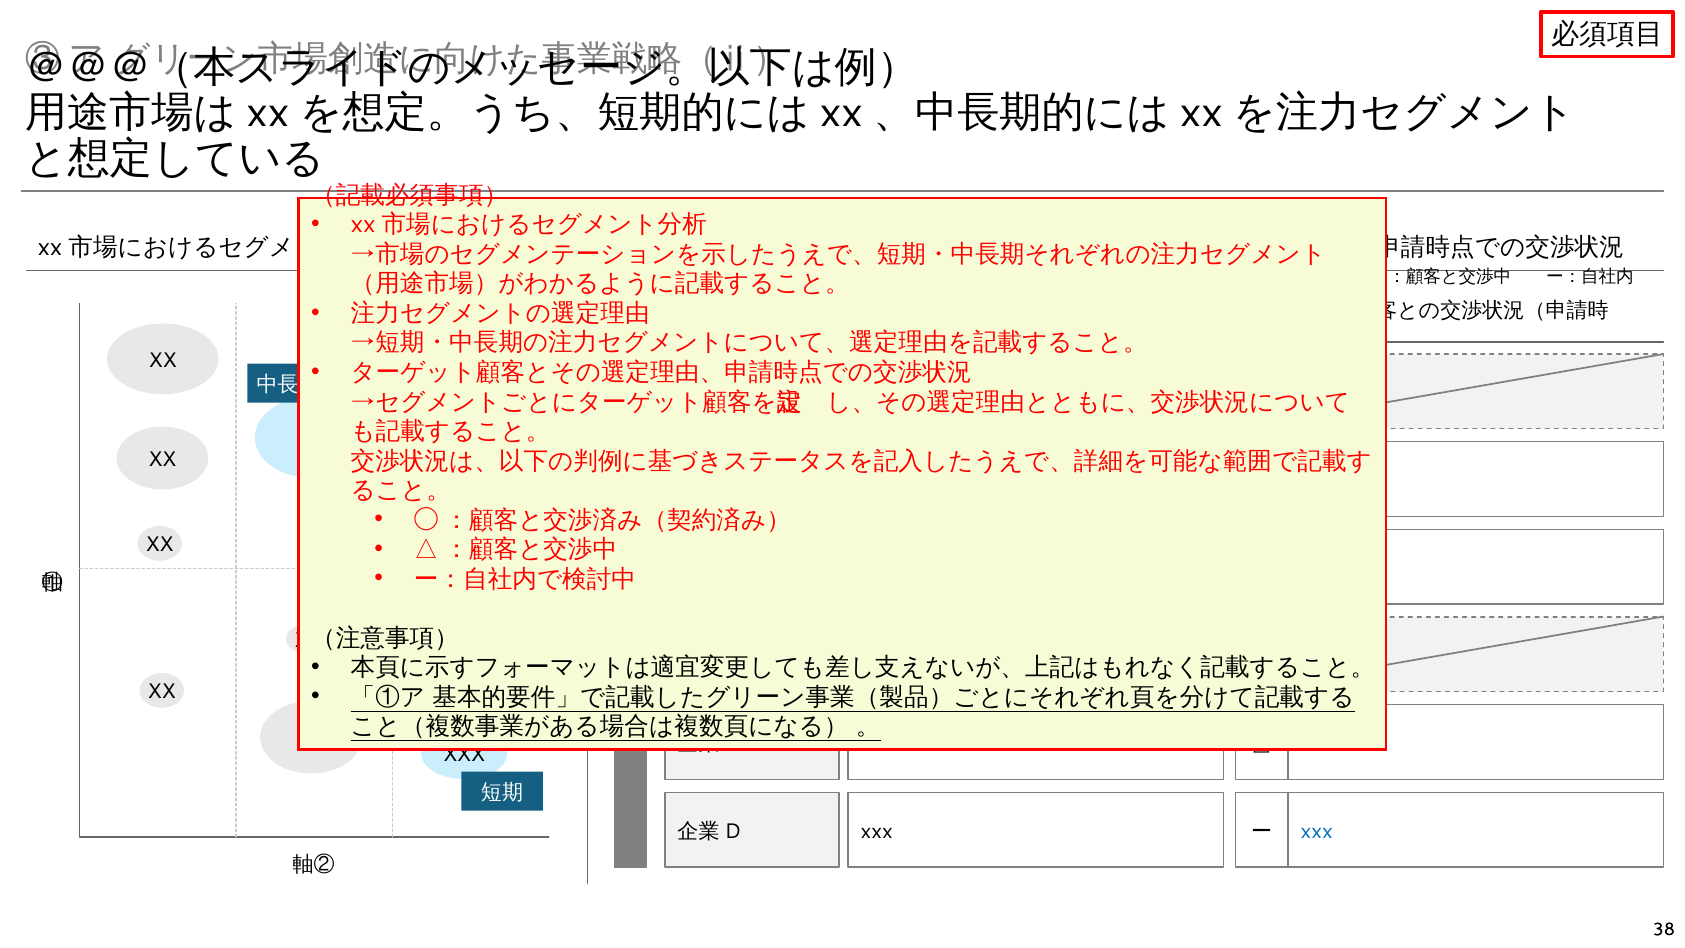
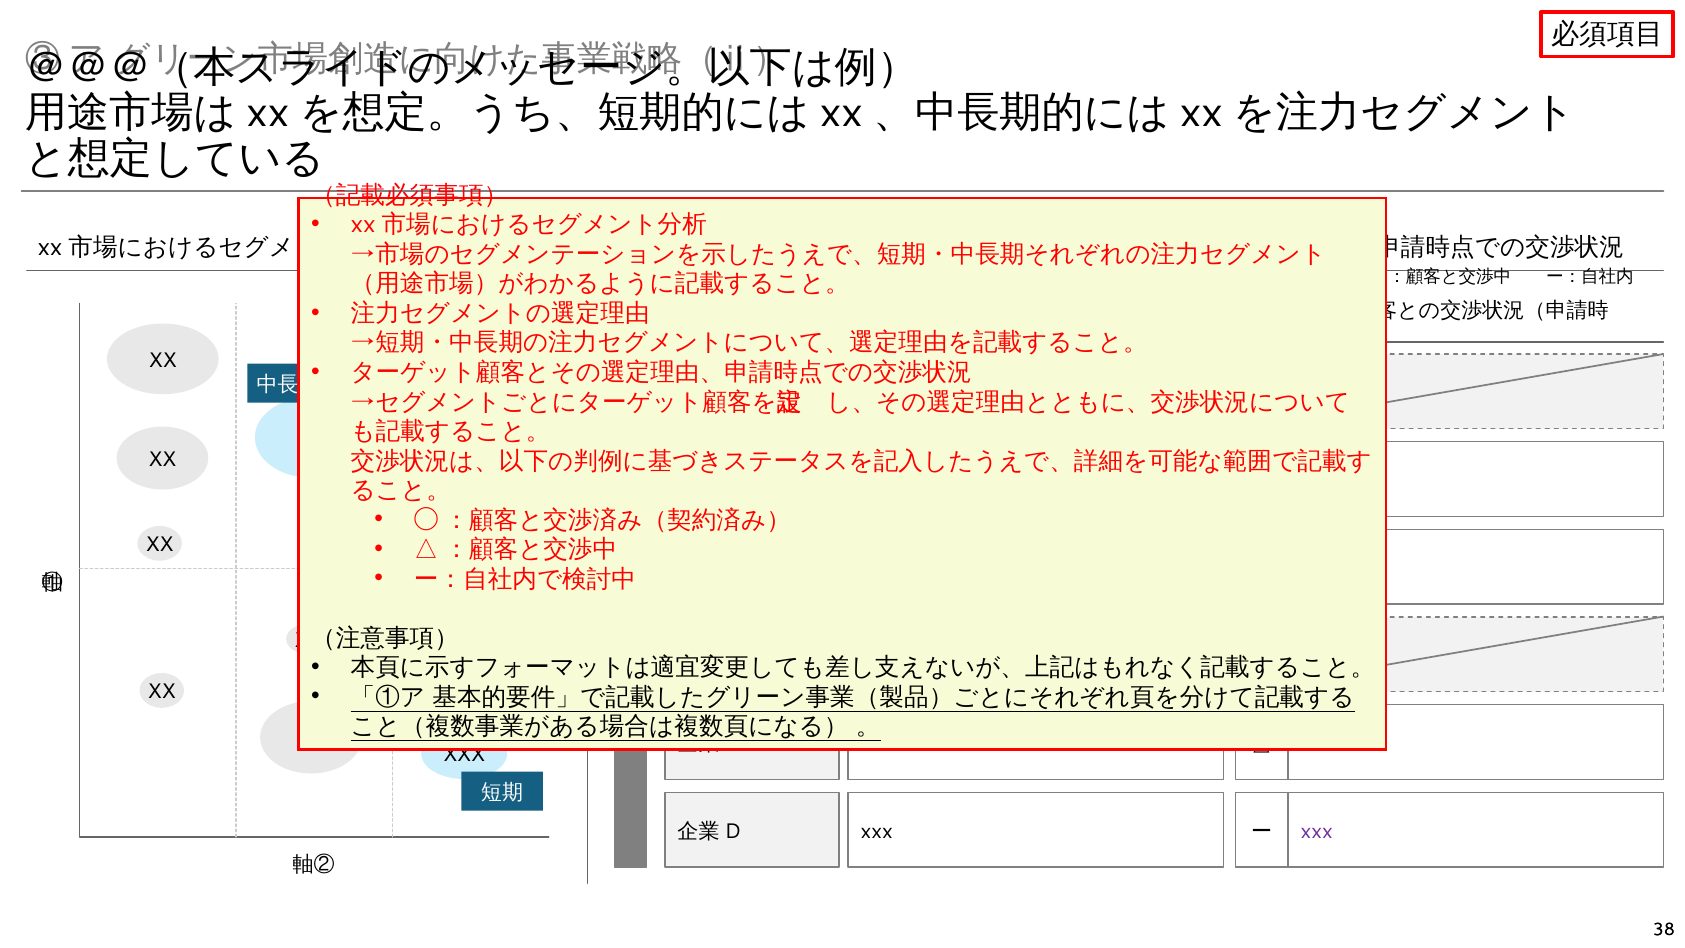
xxx at (1317, 831) colour: blue -> purple
